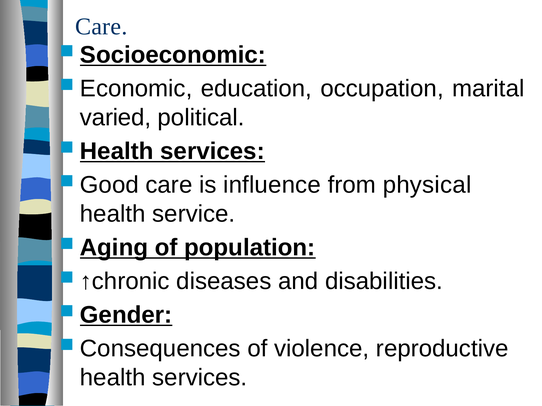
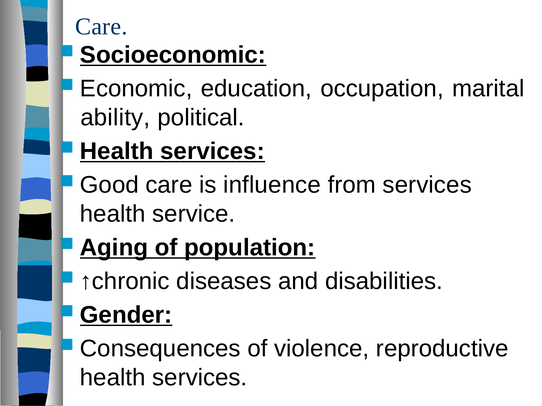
varied: varied -> ability
from physical: physical -> services
